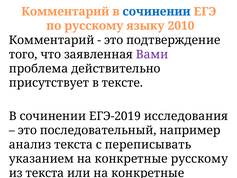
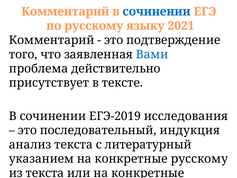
2010: 2010 -> 2021
Вами colour: purple -> blue
например: например -> индукция
переписывать: переписывать -> литературный
